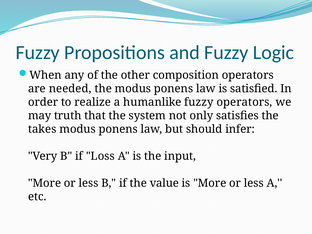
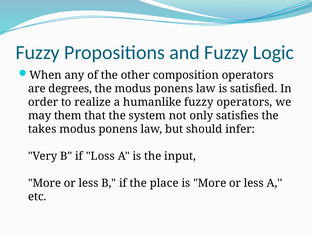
needed: needed -> degrees
truth: truth -> them
value: value -> place
